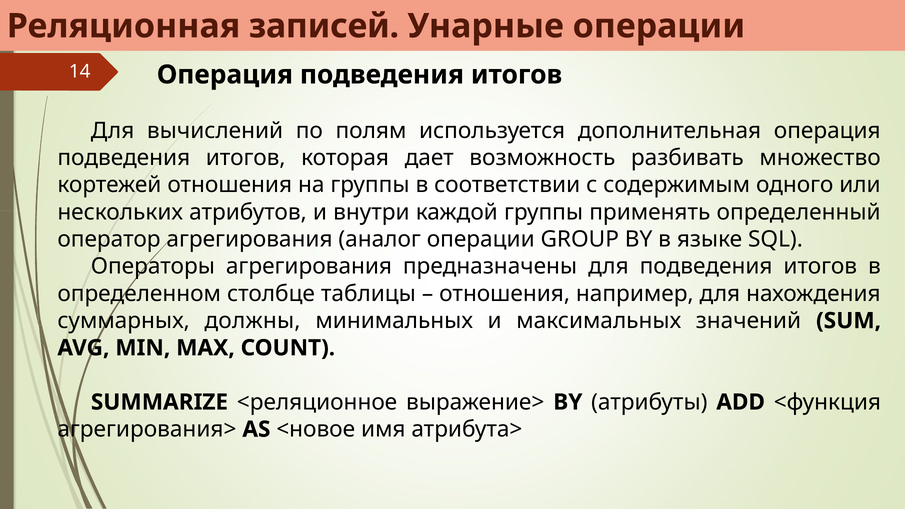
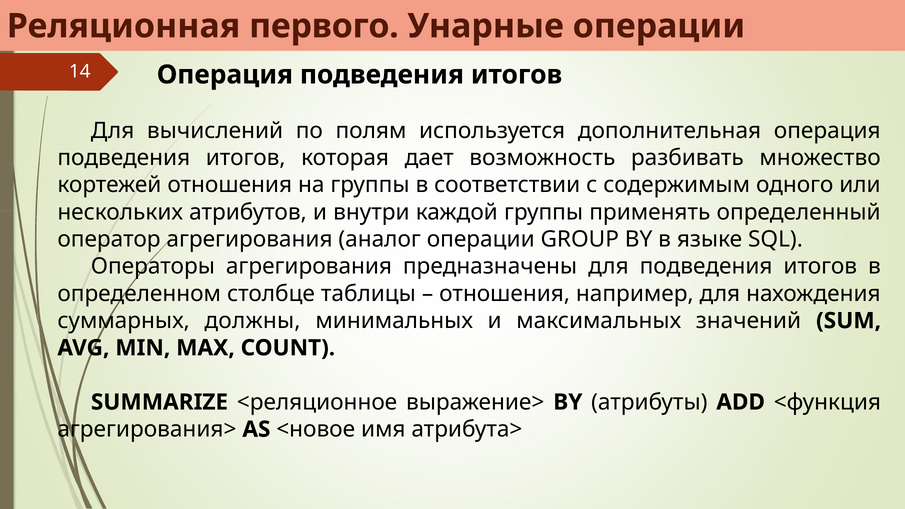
записей: записей -> первого
